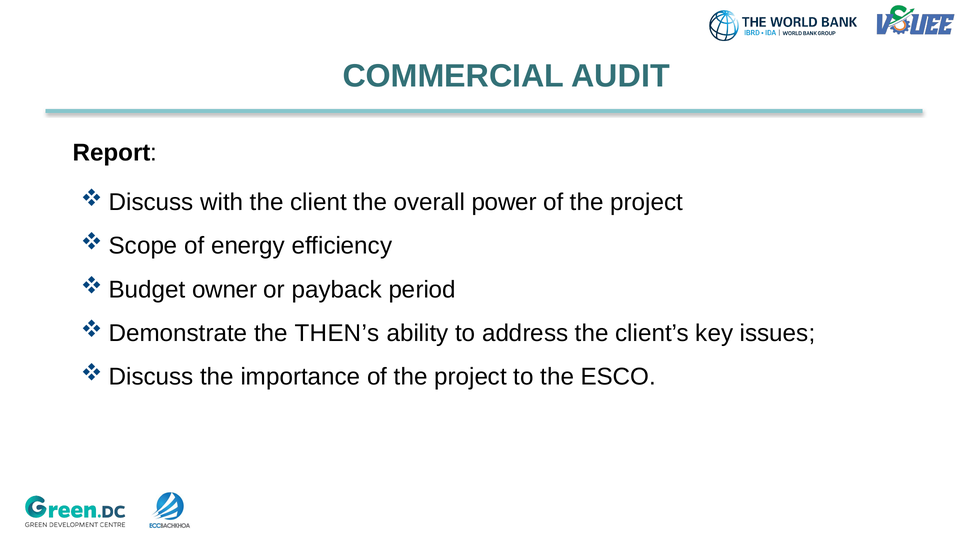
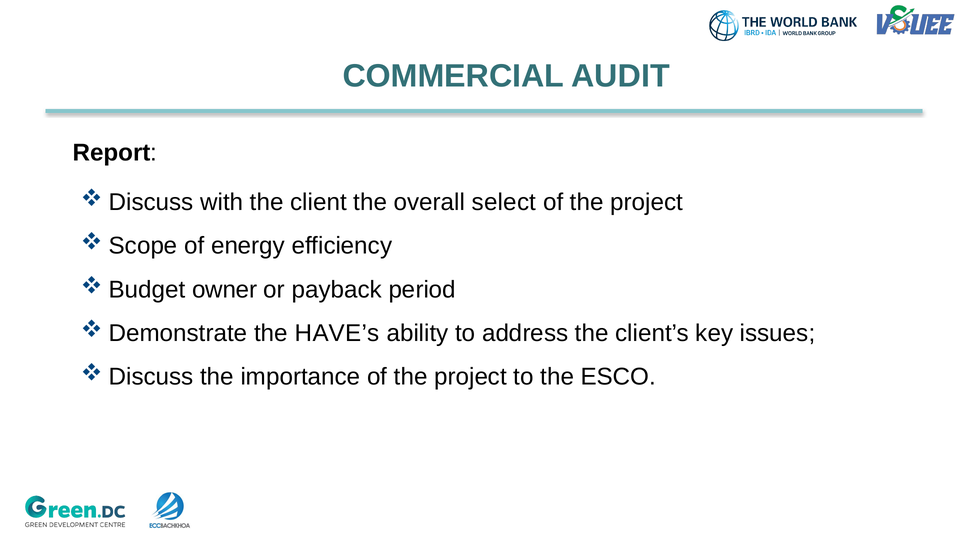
power: power -> select
THEN’s: THEN’s -> HAVE’s
